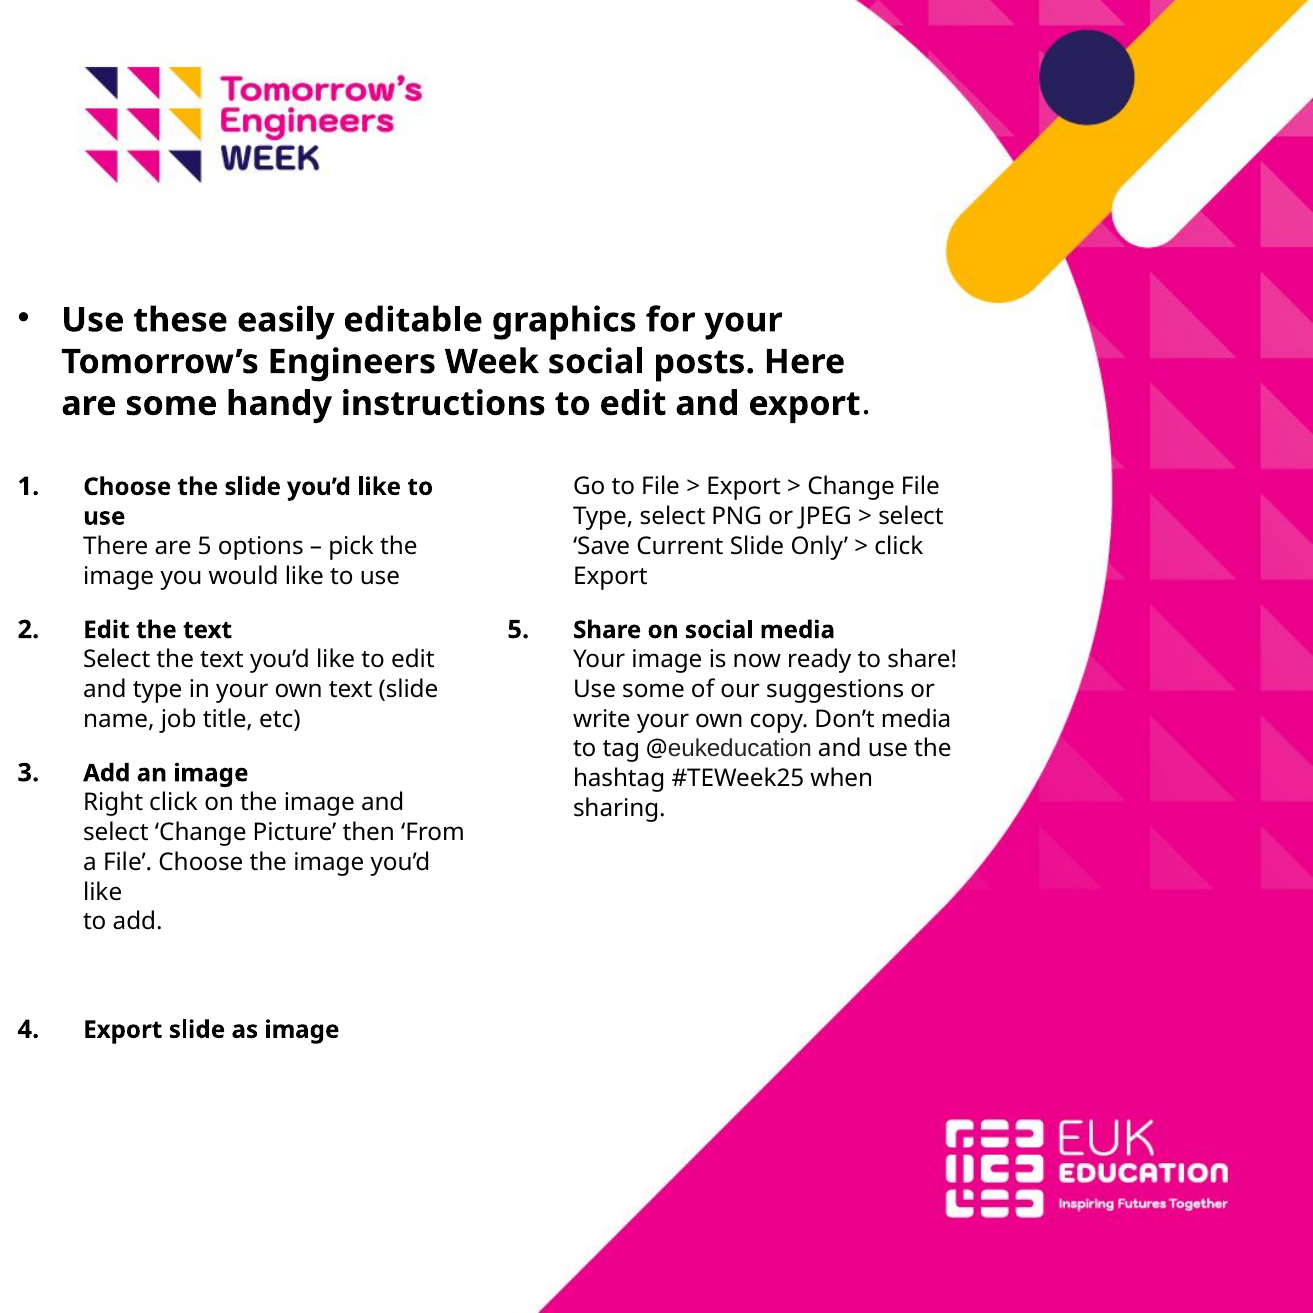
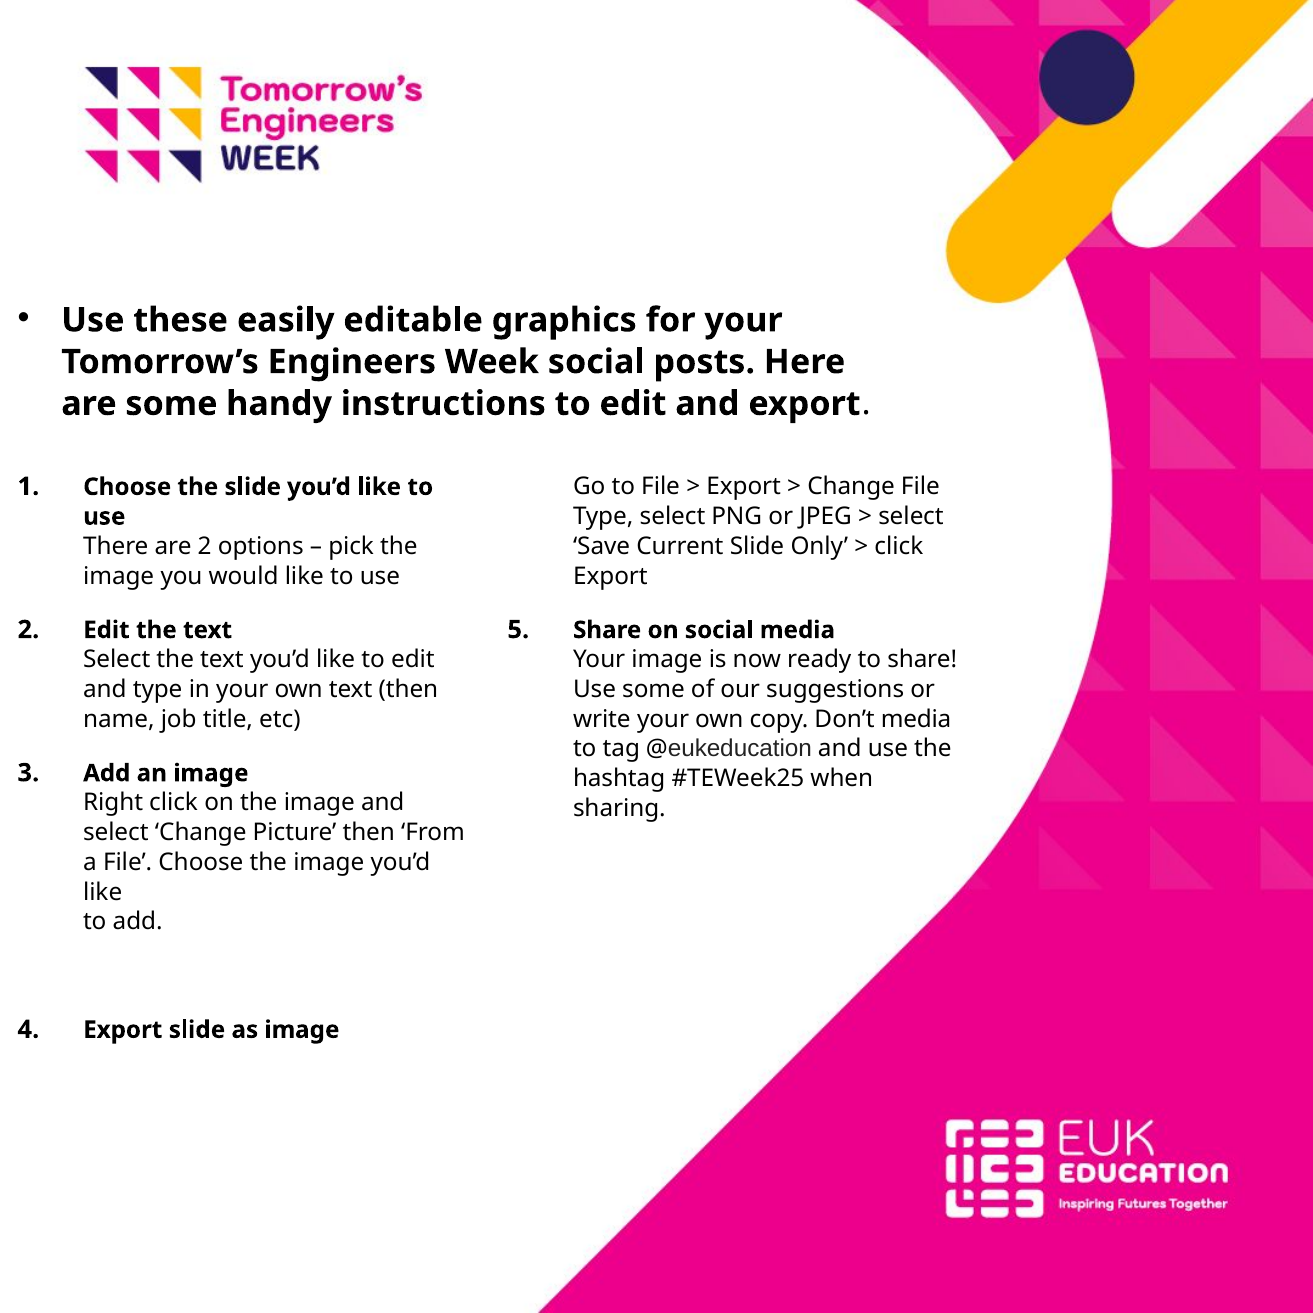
are 5: 5 -> 2
text slide: slide -> then
